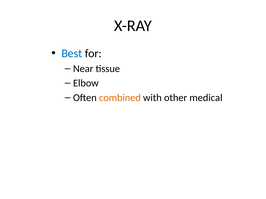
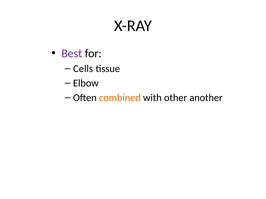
Best colour: blue -> purple
Near: Near -> Cells
medical: medical -> another
